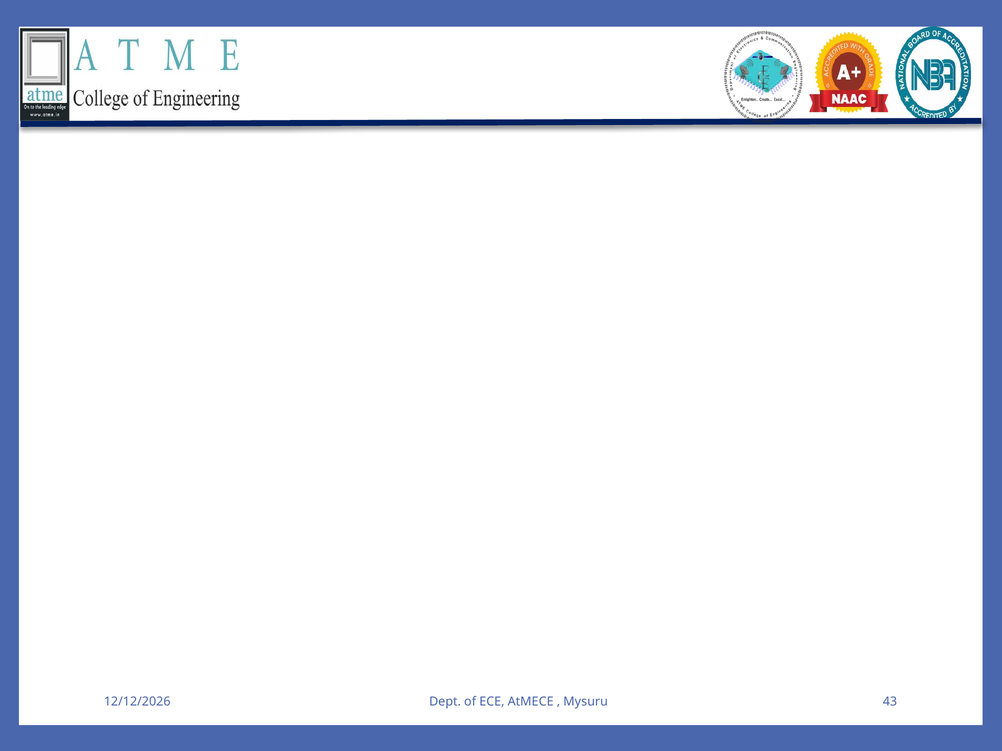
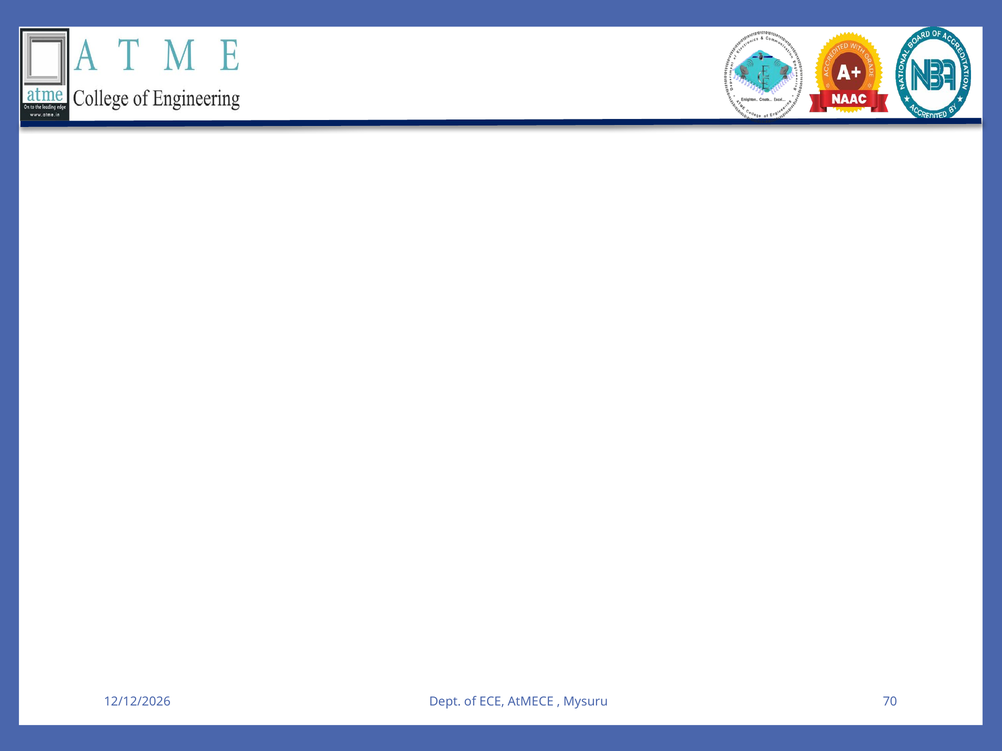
43: 43 -> 70
